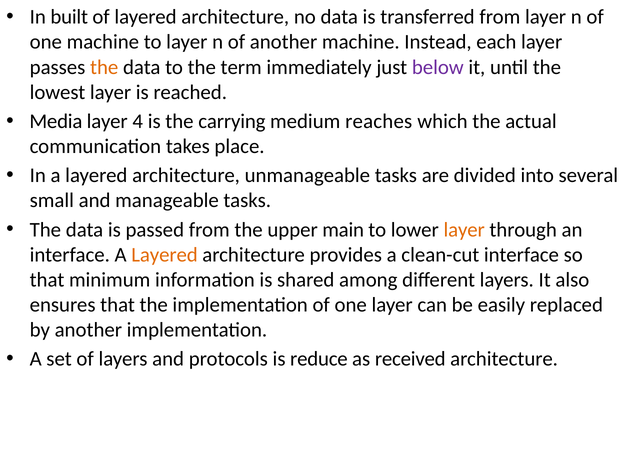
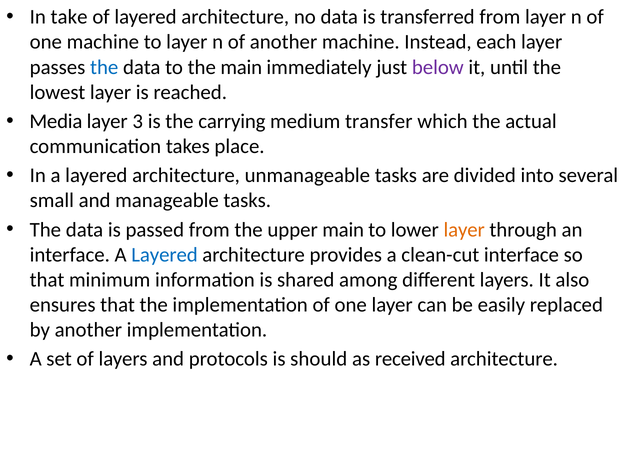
built: built -> take
the at (104, 67) colour: orange -> blue
the term: term -> main
4: 4 -> 3
reaches: reaches -> transfer
Layered at (165, 255) colour: orange -> blue
reduce: reduce -> should
